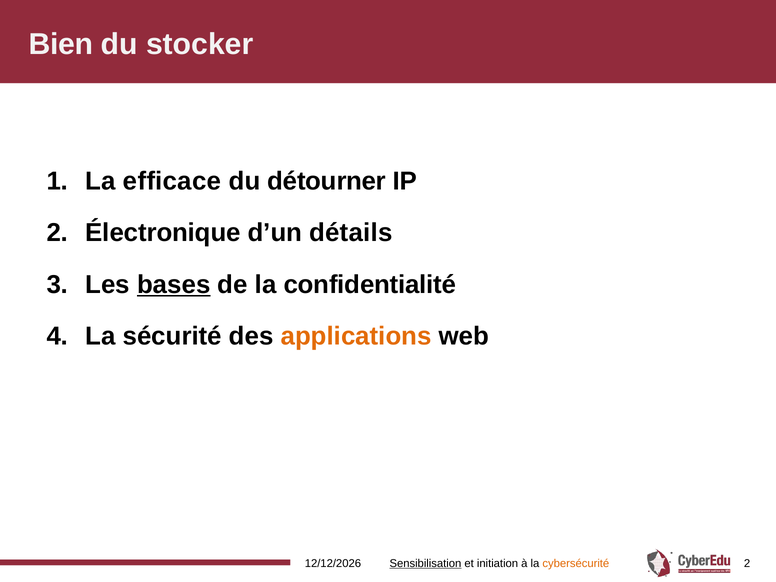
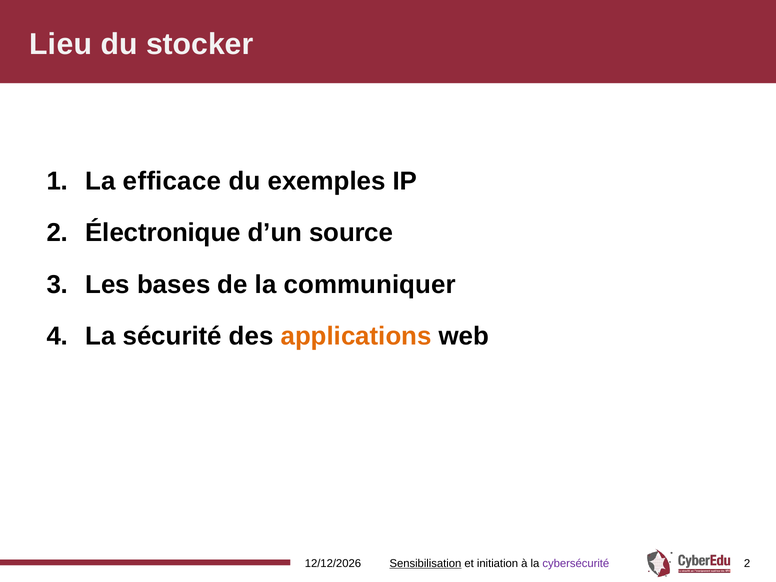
Bien: Bien -> Lieu
détourner: détourner -> exemples
détails: détails -> source
bases underline: present -> none
confidentialité: confidentialité -> communiquer
cybersécurité colour: orange -> purple
